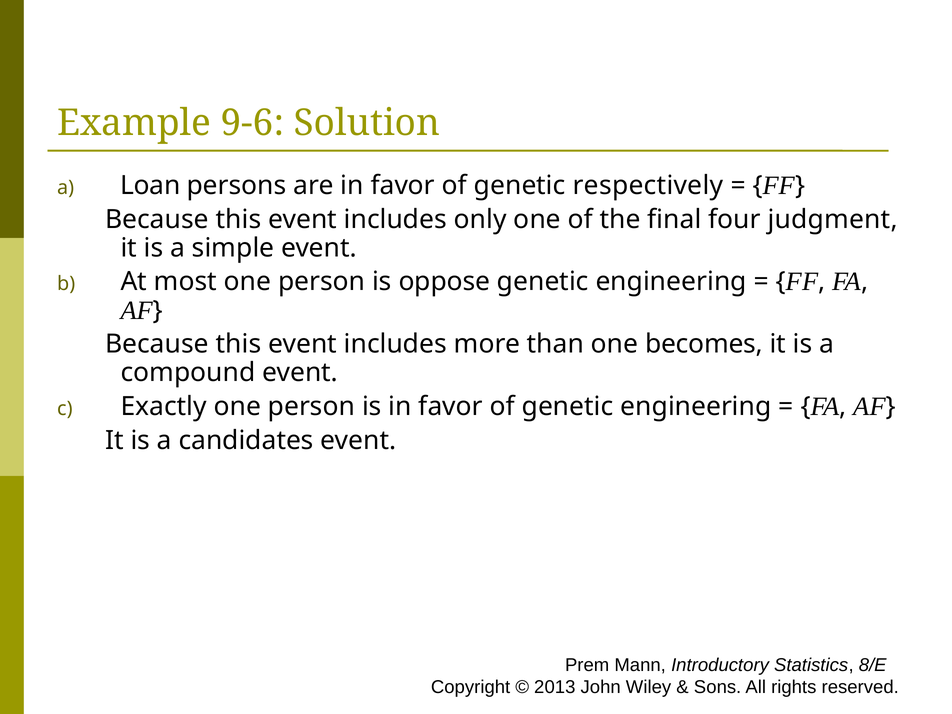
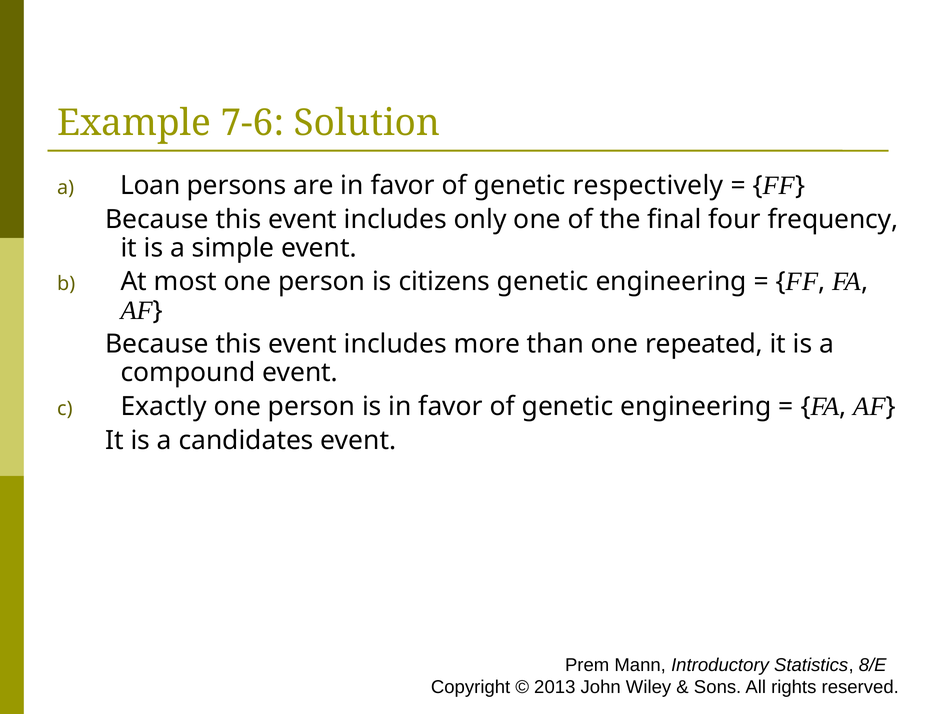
9-6: 9-6 -> 7-6
judgment: judgment -> frequency
oppose: oppose -> citizens
becomes: becomes -> repeated
